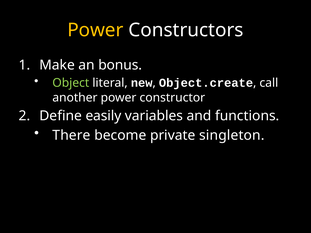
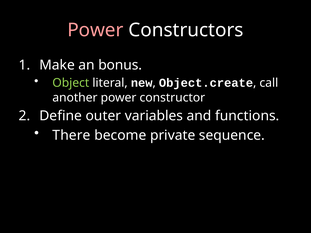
Power at (95, 30) colour: yellow -> pink
easily: easily -> outer
singleton: singleton -> sequence
